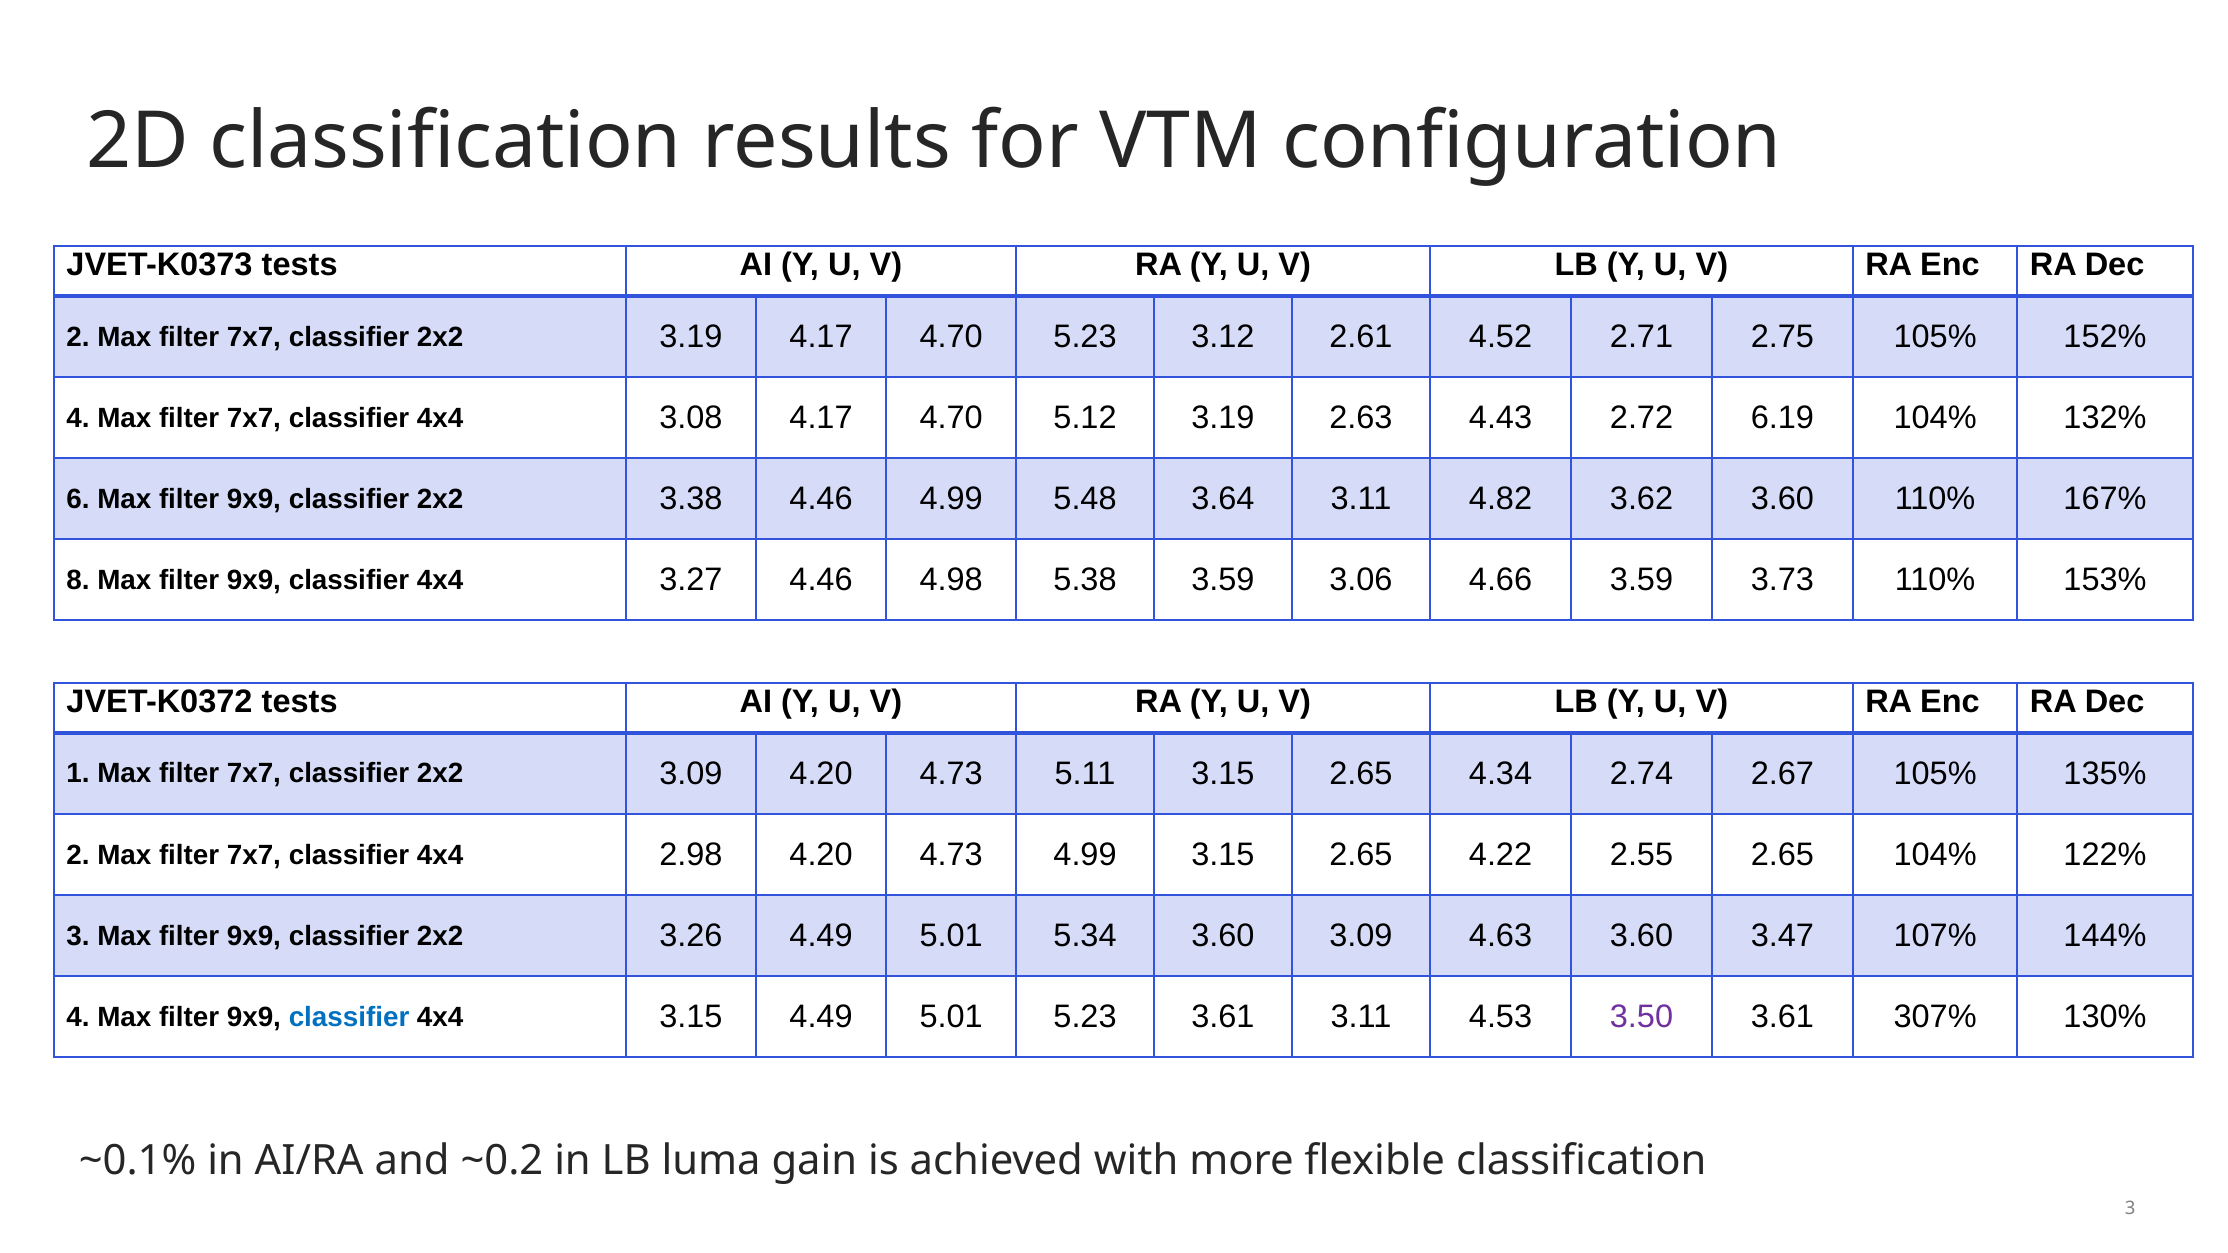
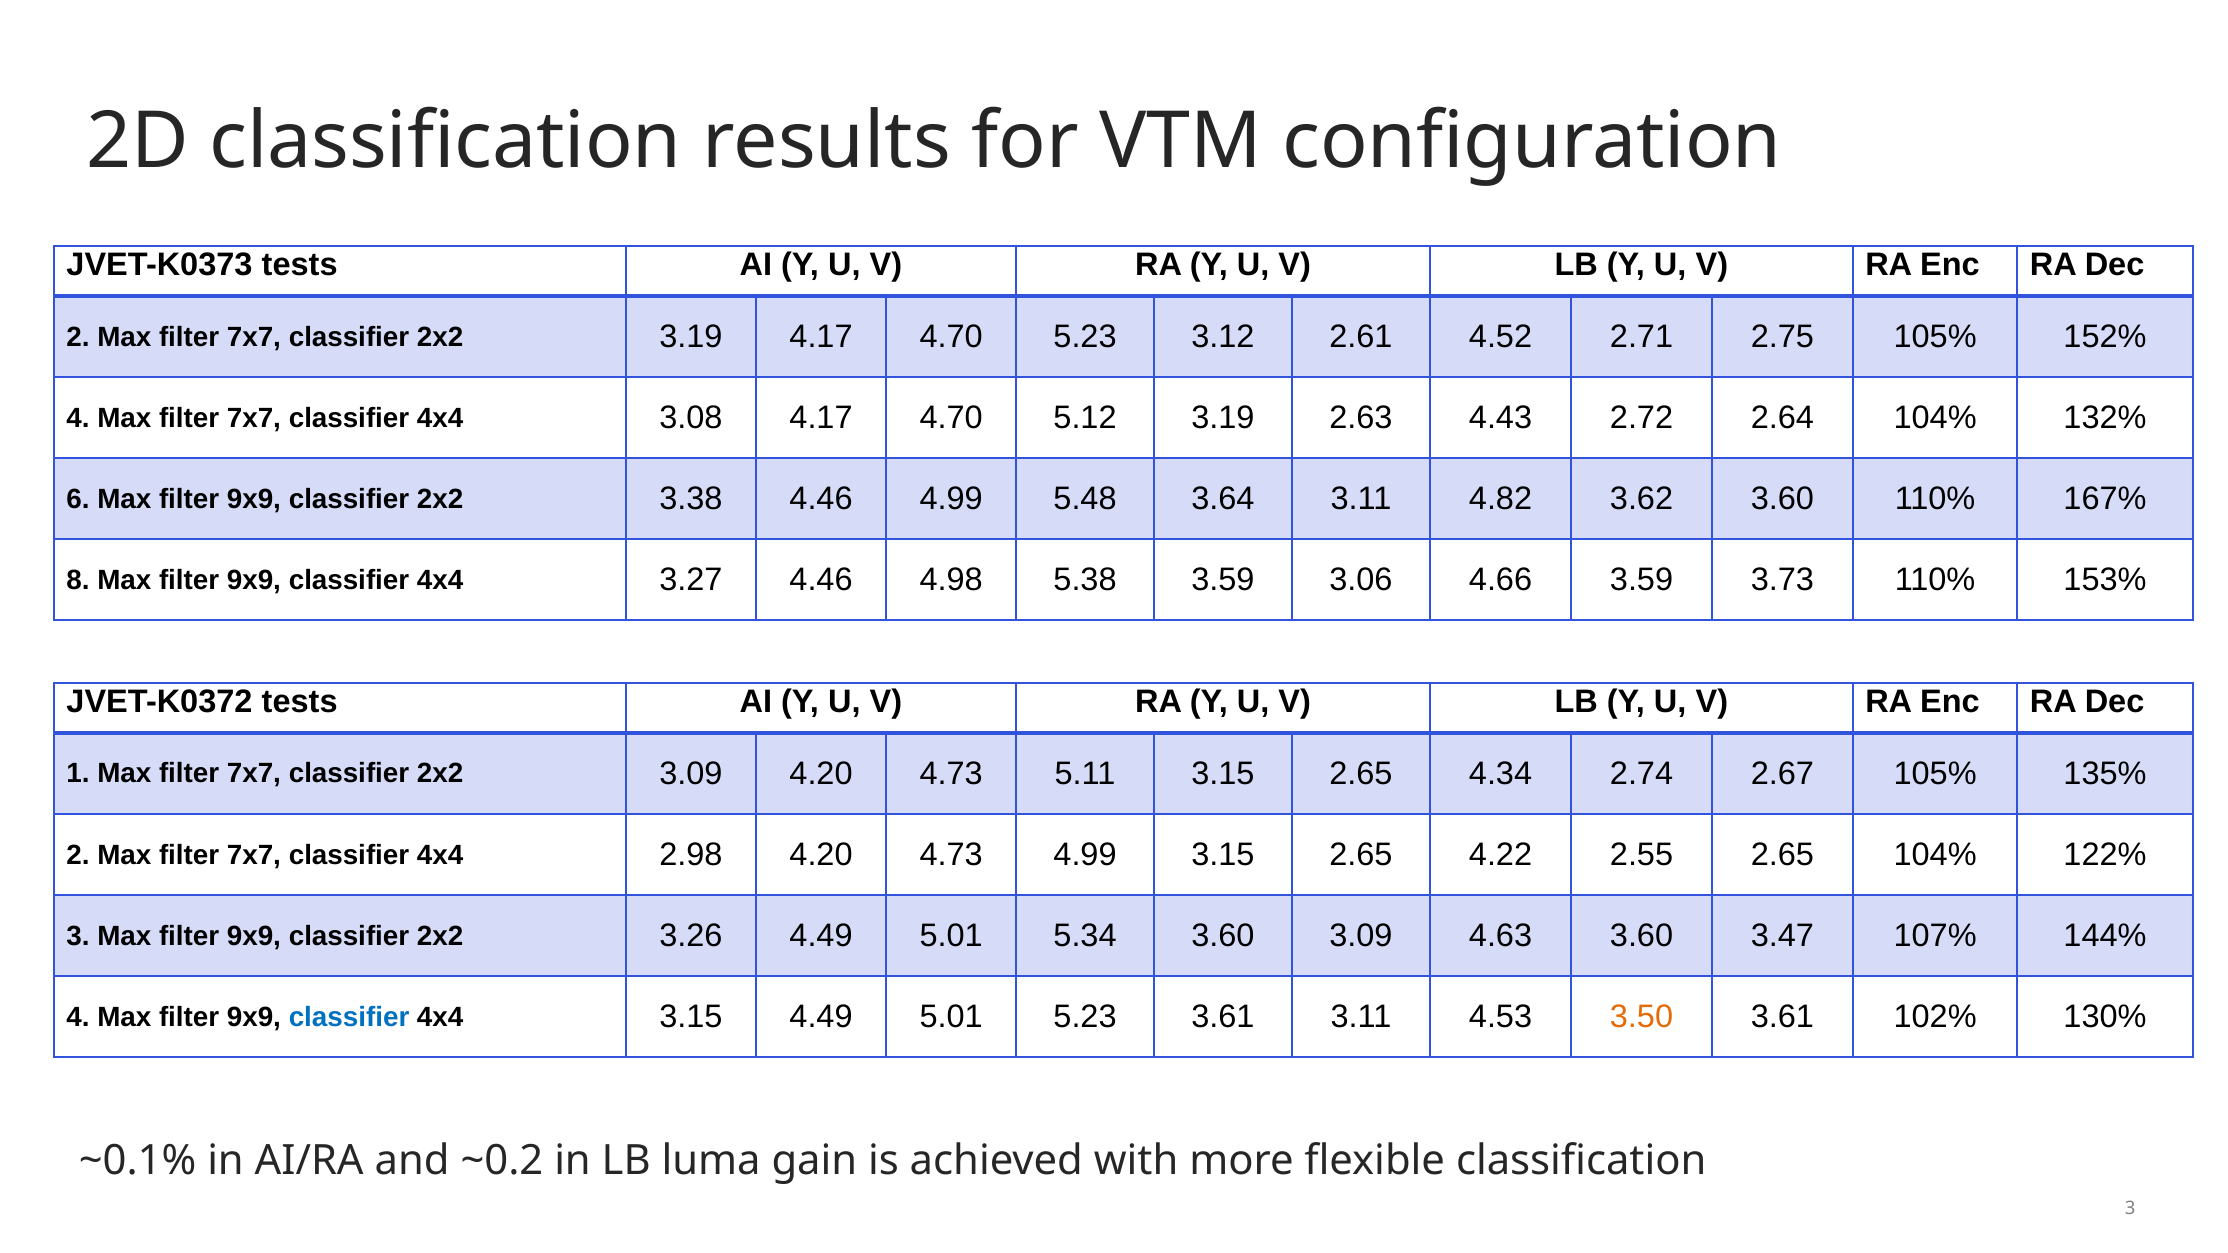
6.19: 6.19 -> 2.64
3.50 colour: purple -> orange
307%: 307% -> 102%
